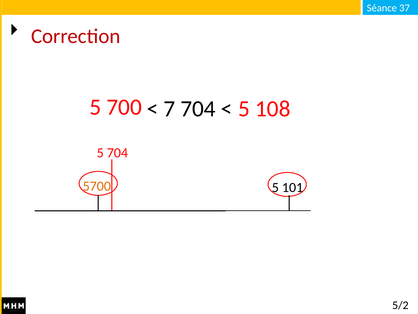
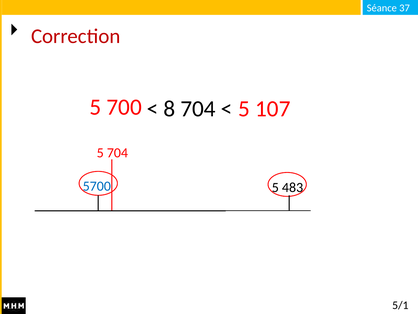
108: 108 -> 107
7: 7 -> 8
5700 colour: orange -> blue
101: 101 -> 483
5/2: 5/2 -> 5/1
